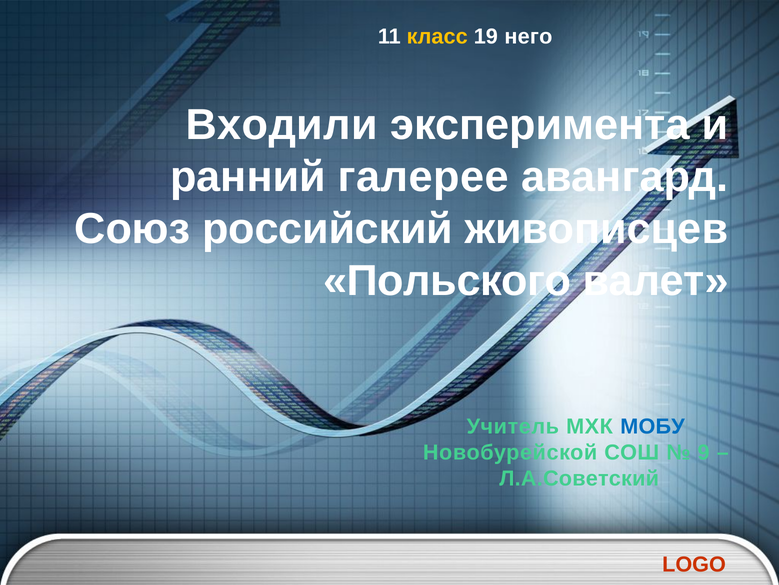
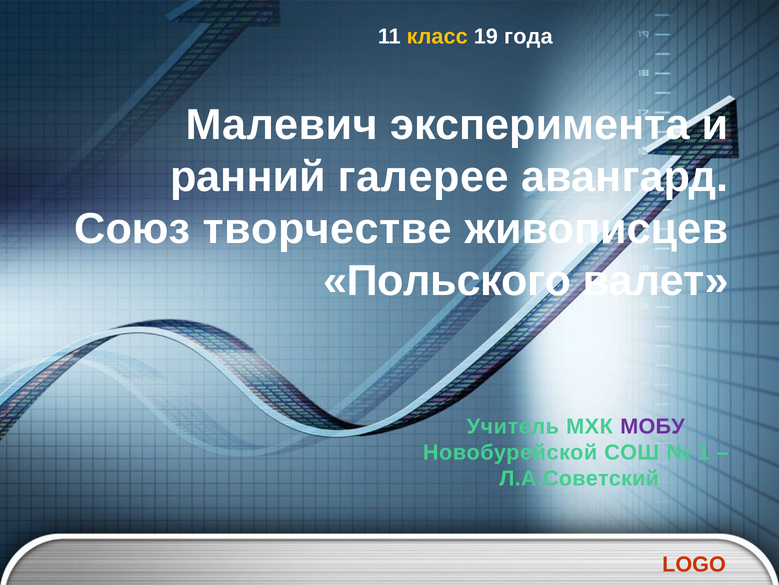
него: него -> года
Входили: Входили -> Малевич
российский: российский -> творчестве
МОБУ colour: blue -> purple
9: 9 -> 1
